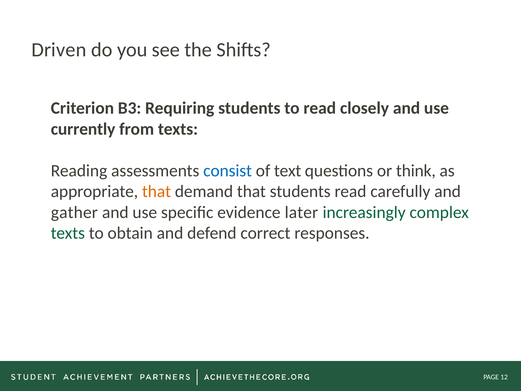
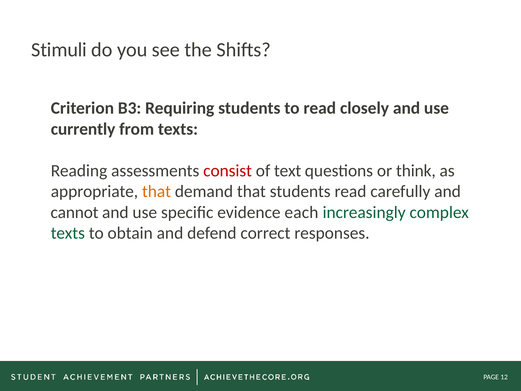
Driven: Driven -> Stimuli
consist colour: blue -> red
gather: gather -> cannot
later: later -> each
